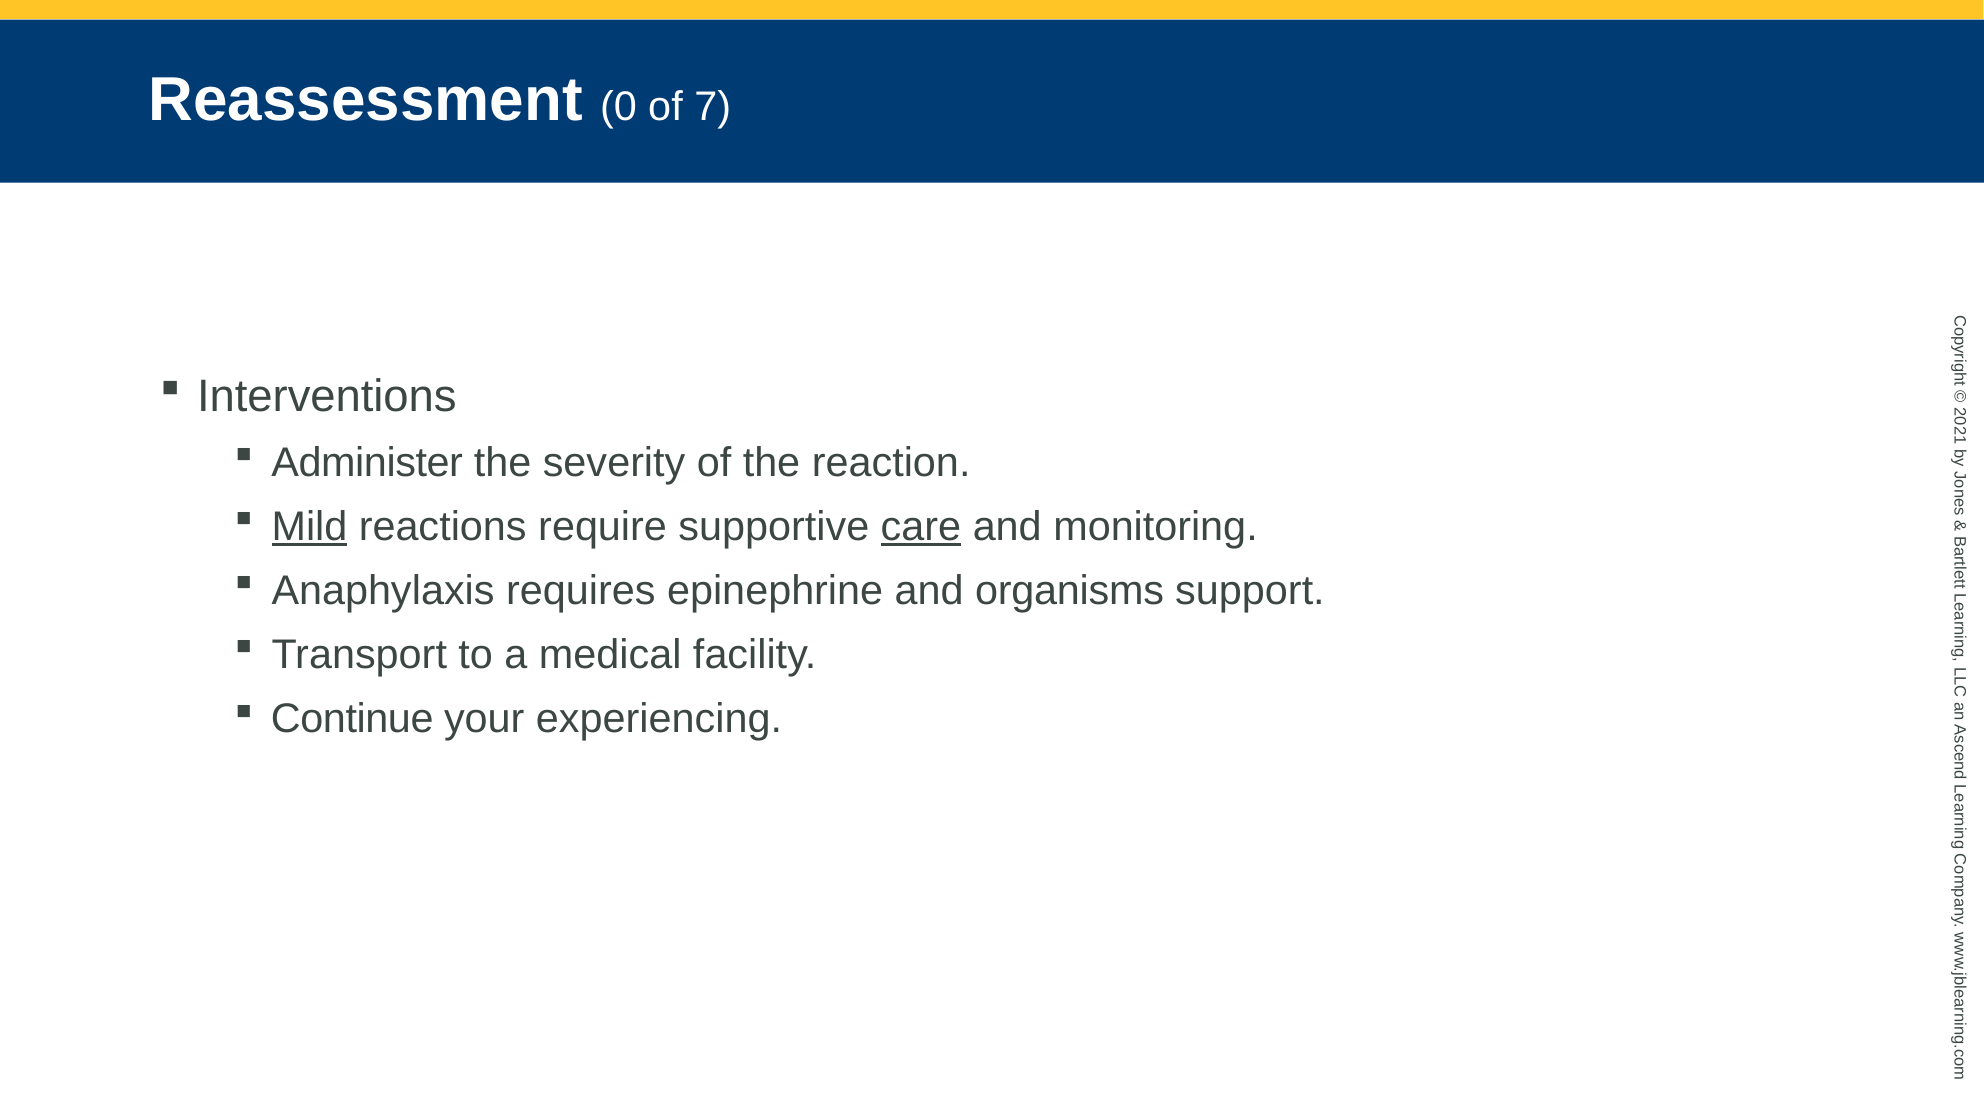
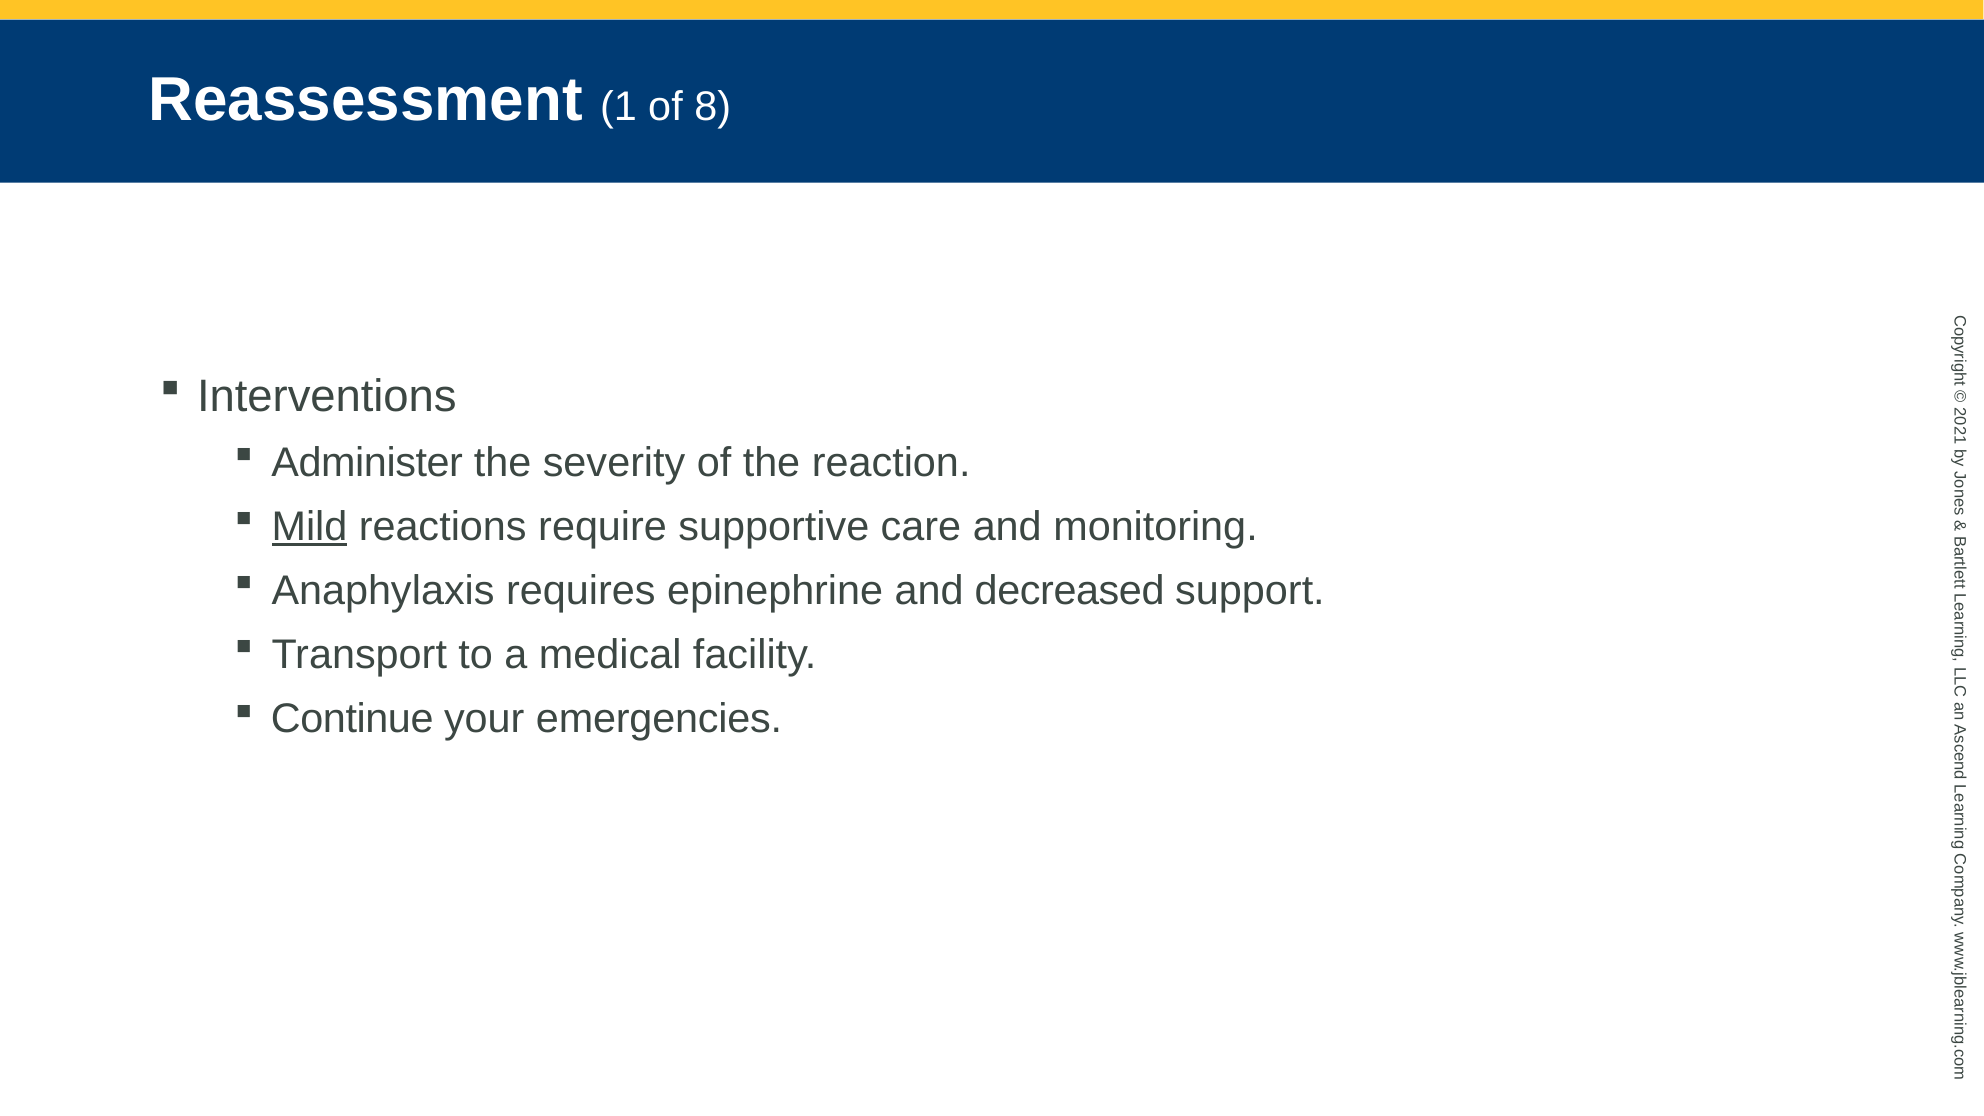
Reassessment 0: 0 -> 1
7: 7 -> 8
care underline: present -> none
organisms: organisms -> decreased
experiencing: experiencing -> emergencies
